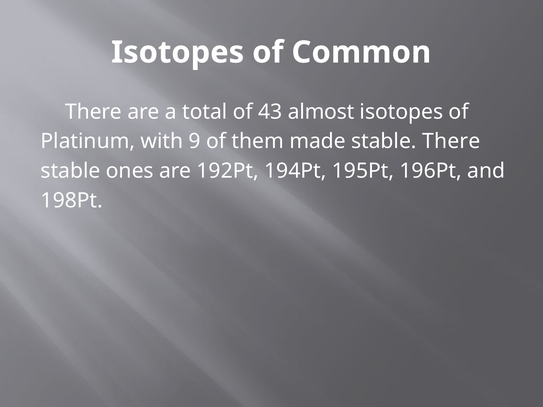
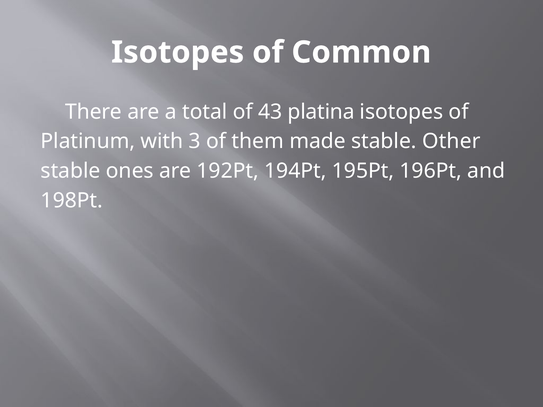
almost: almost -> platina
9: 9 -> 3
stable There: There -> Other
